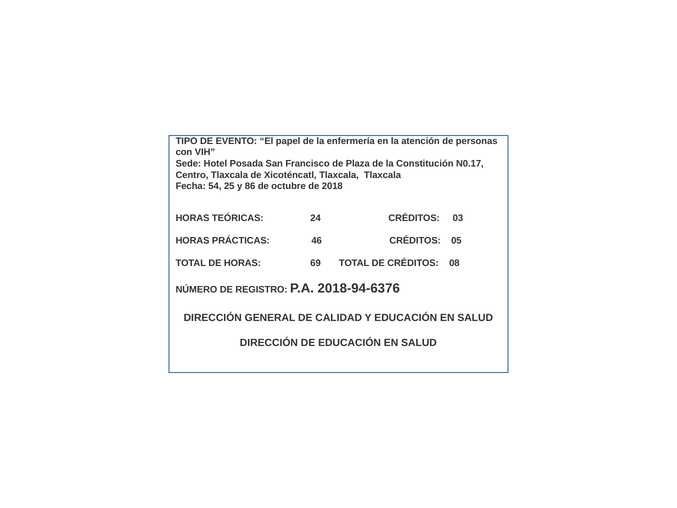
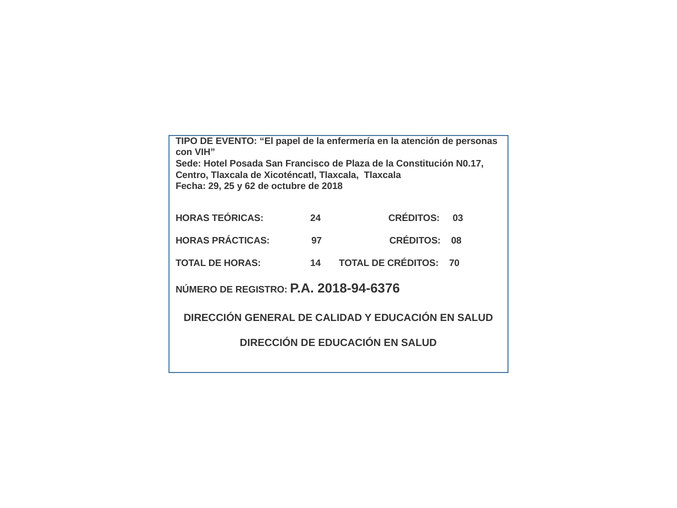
54: 54 -> 29
86: 86 -> 62
46: 46 -> 97
05: 05 -> 08
69: 69 -> 14
08: 08 -> 70
